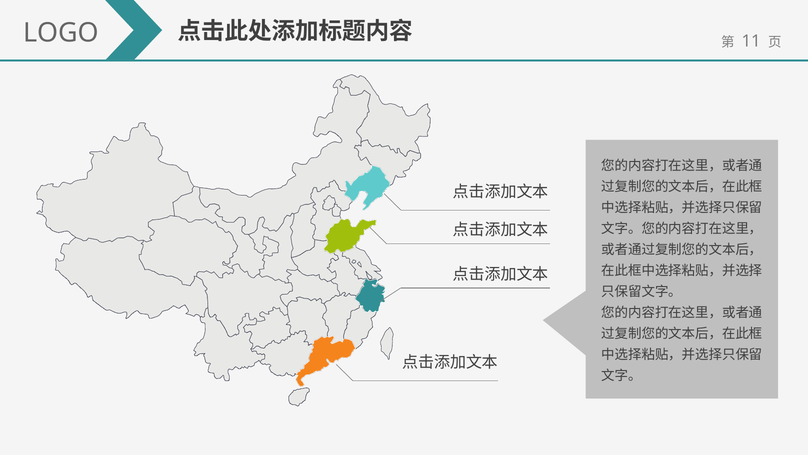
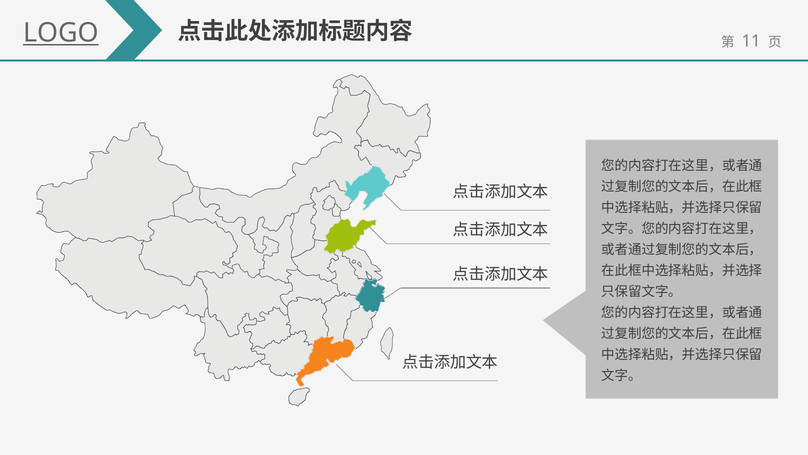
LOGO underline: none -> present
